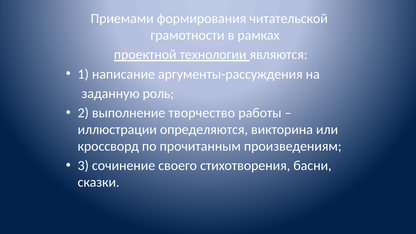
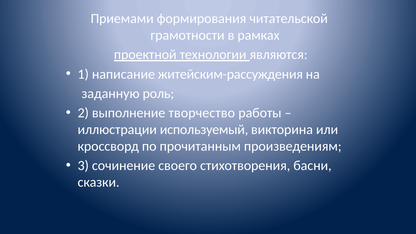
аргументы-рассуждения: аргументы-рассуждения -> житейским-рассуждения
определяются: определяются -> используемый
